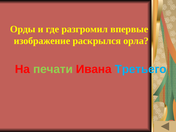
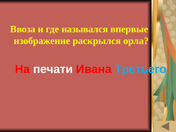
Орды: Орды -> Ввоза
разгромил: разгромил -> назывался
печати colour: light green -> white
